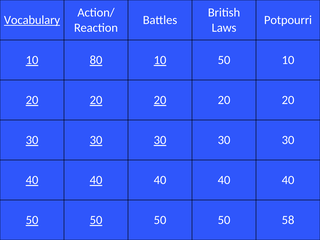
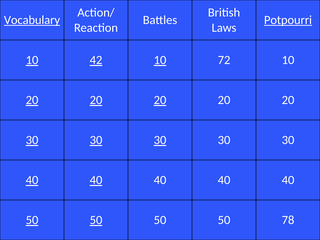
Potpourri underline: none -> present
80: 80 -> 42
10 50: 50 -> 72
58: 58 -> 78
